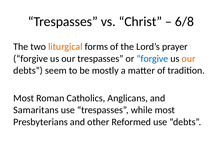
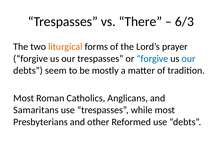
Christ: Christ -> There
6/8: 6/8 -> 6/3
our at (189, 58) colour: orange -> blue
